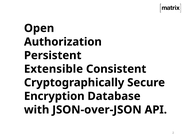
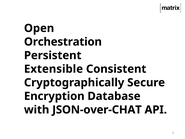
Authorization: Authorization -> Orchestration
JSON-over-JSON: JSON-over-JSON -> JSON-over-CHAT
